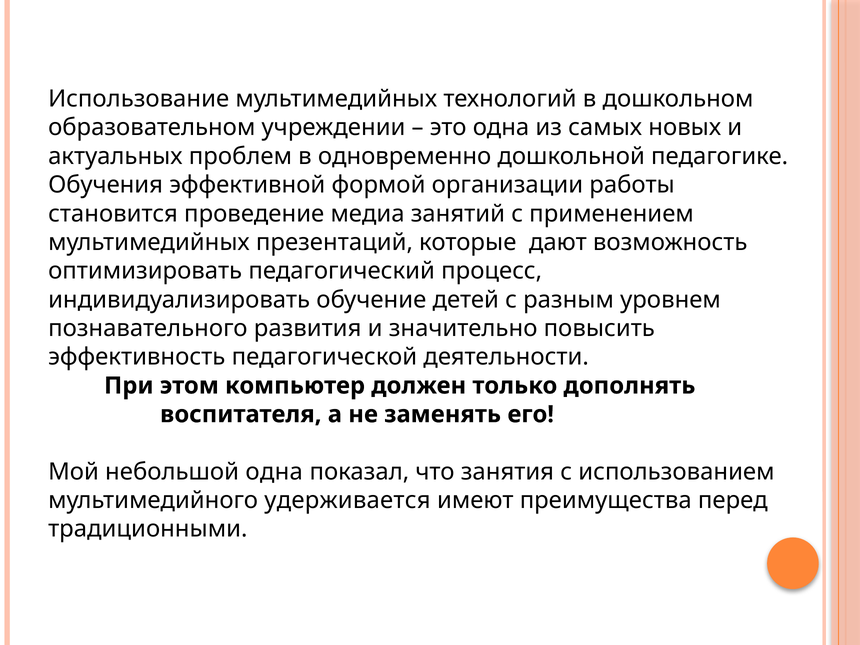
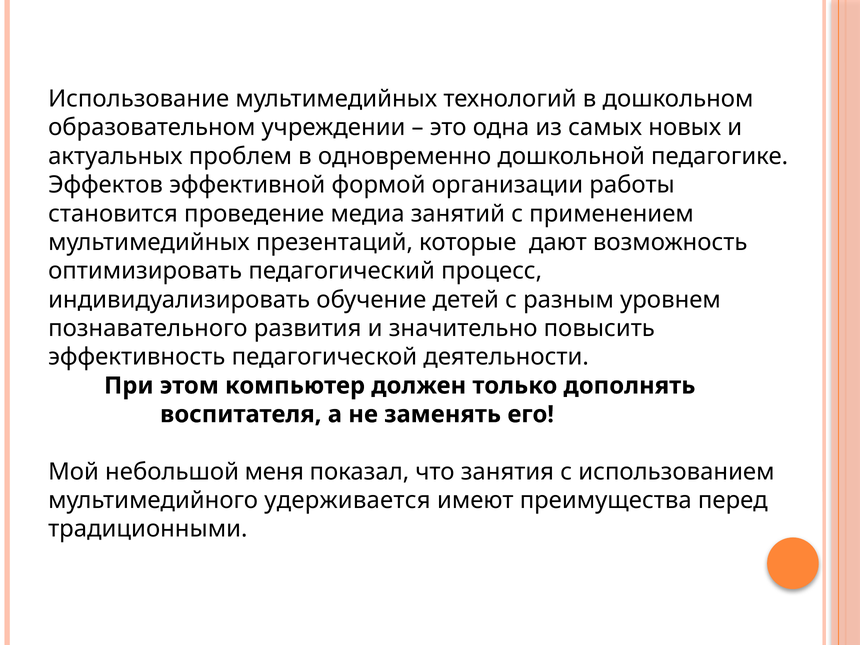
Обучения: Обучения -> Эффектов
небольшой одна: одна -> меня
